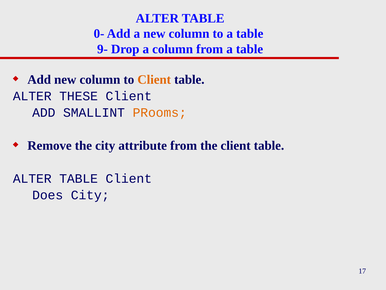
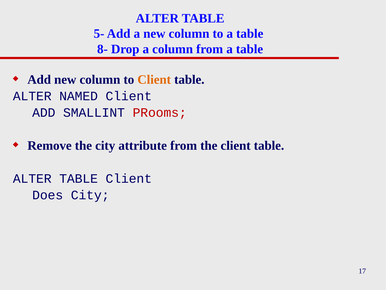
0-: 0- -> 5-
9-: 9- -> 8-
THESE: THESE -> NAMED
PRooms colour: orange -> red
